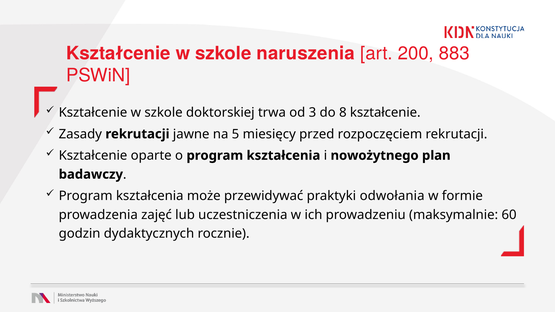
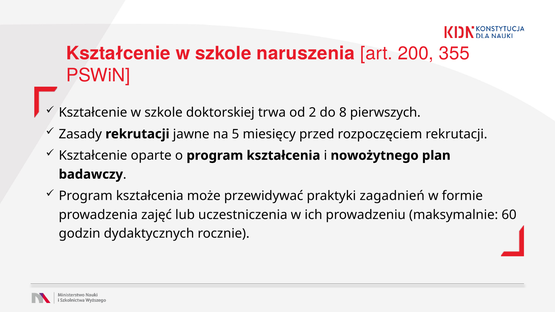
883: 883 -> 355
3: 3 -> 2
8 kształcenie: kształcenie -> pierwszych
odwołania: odwołania -> zagadnień
